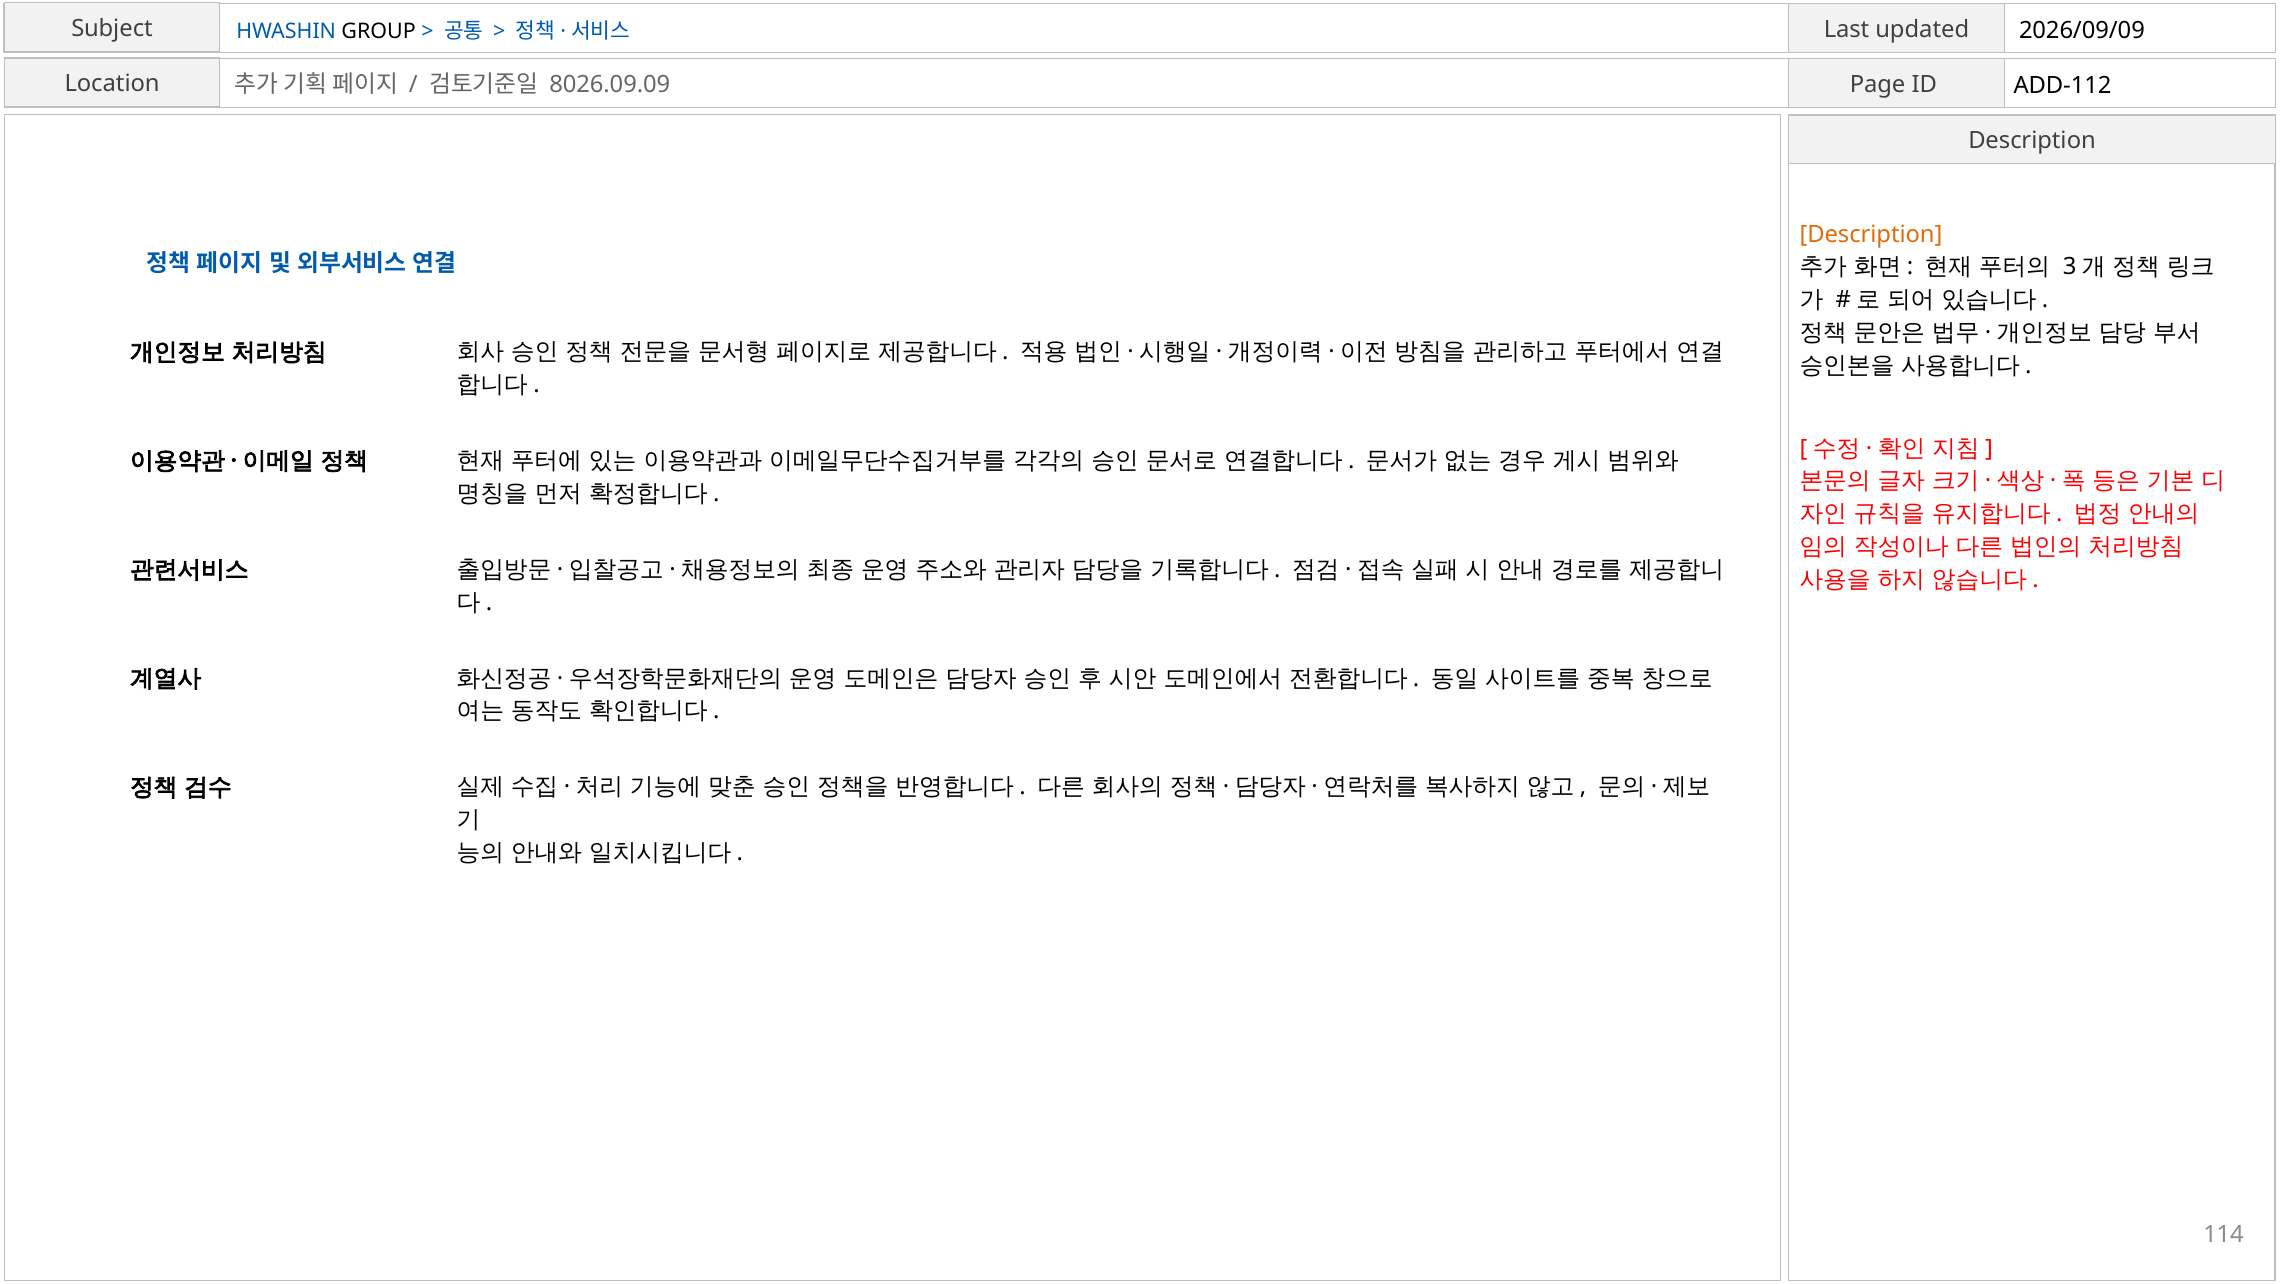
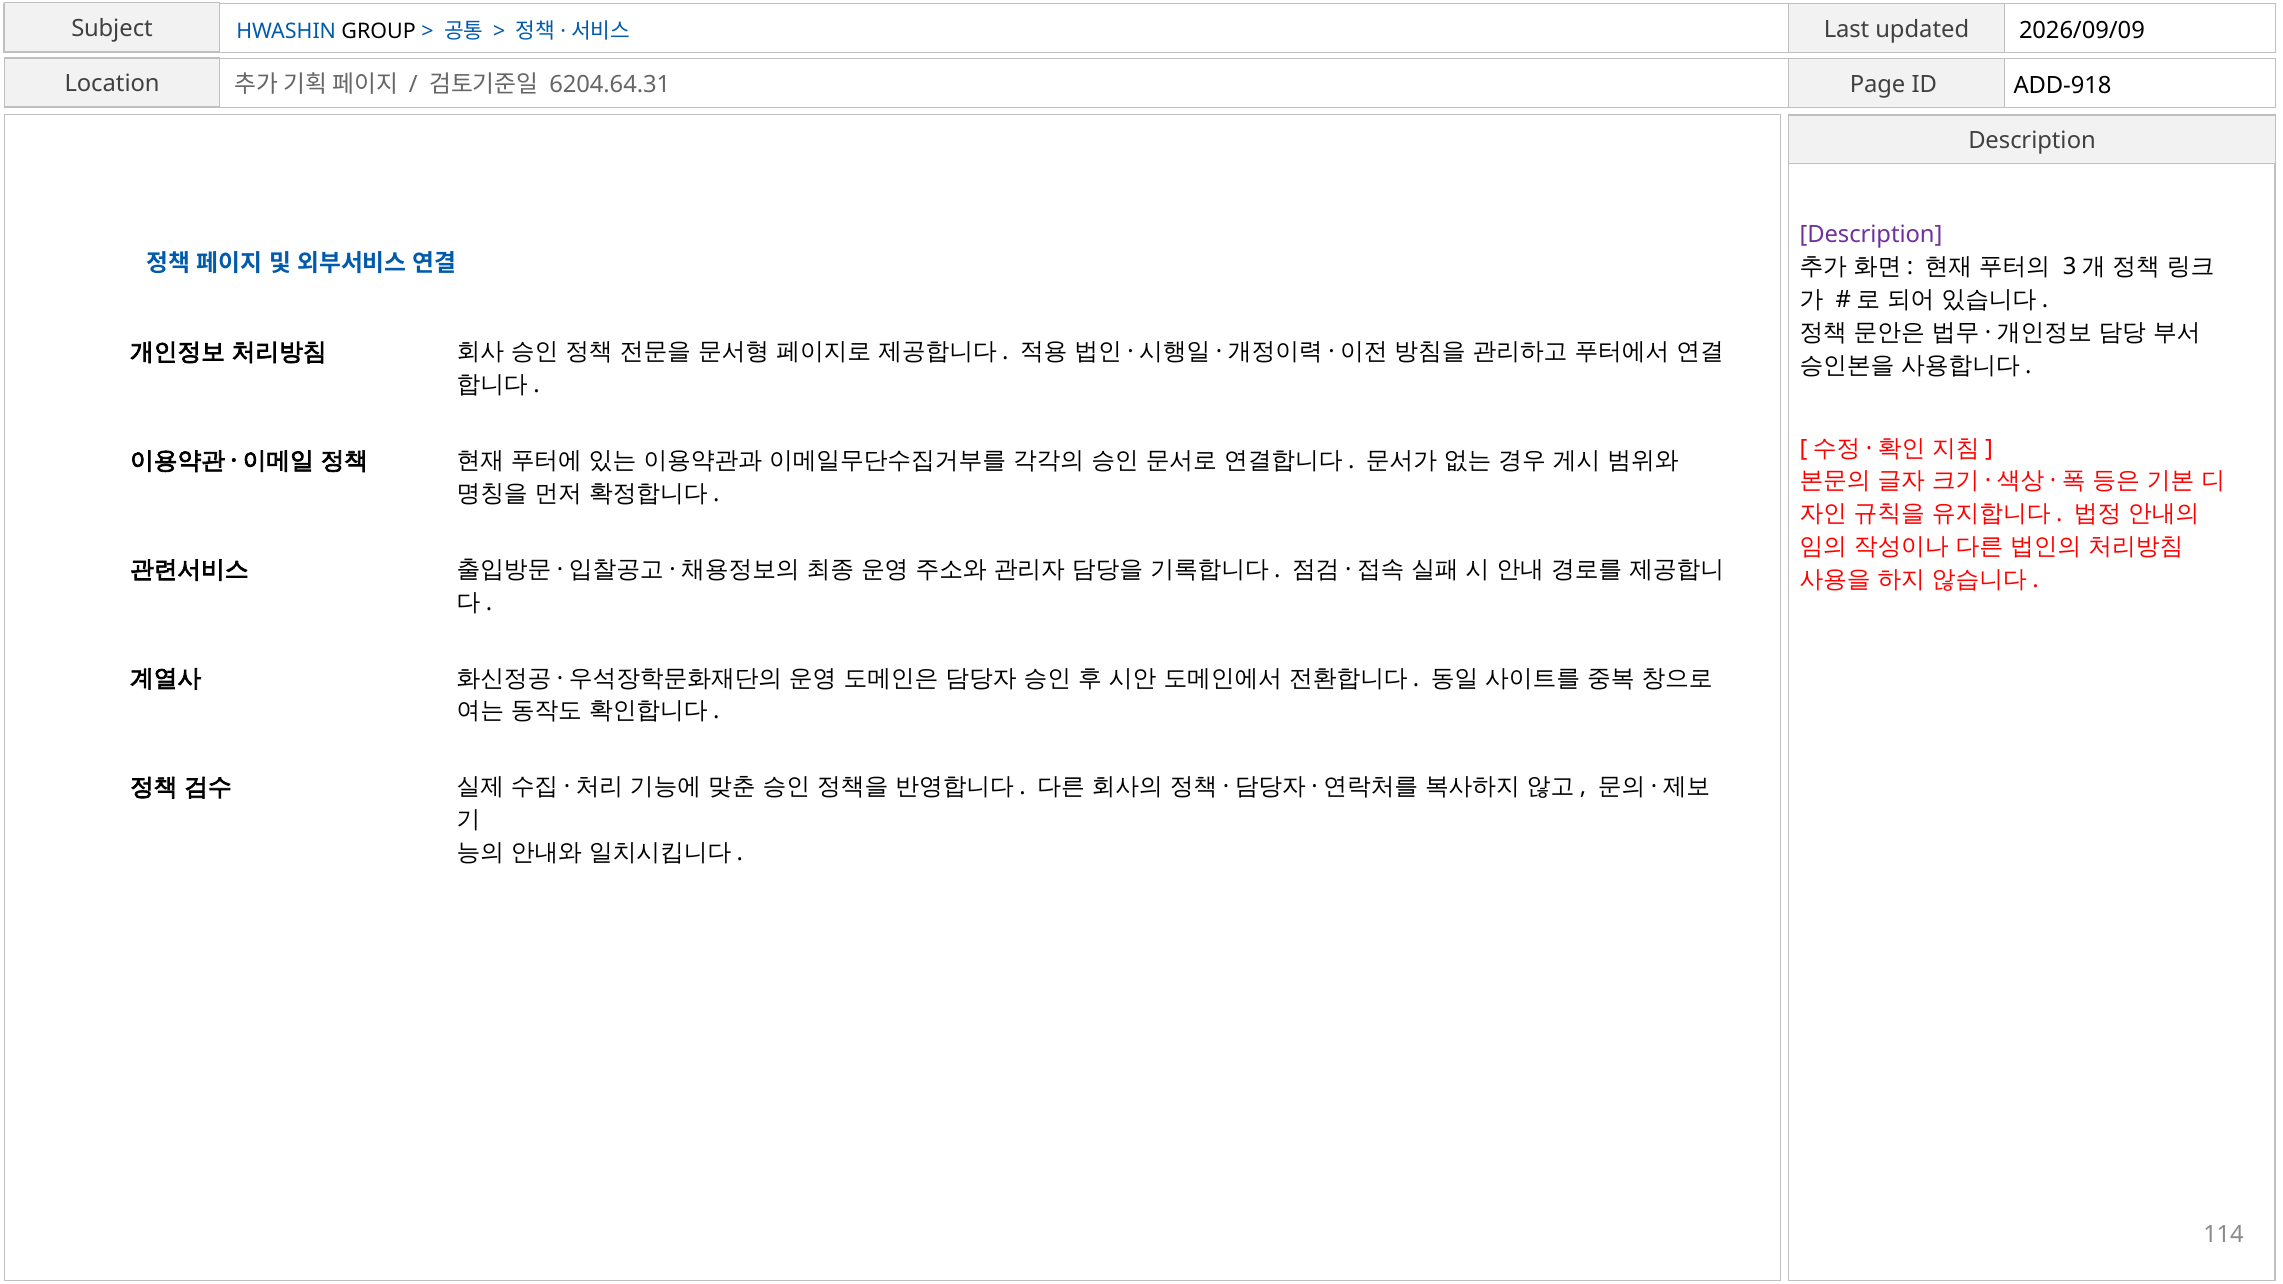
8026.09.09: 8026.09.09 -> 6204.64.31
ADD-112: ADD-112 -> ADD-918
Description at (1871, 234) colour: orange -> purple
